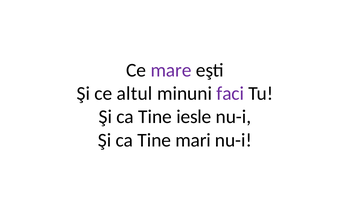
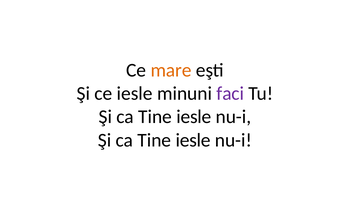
mare colour: purple -> orange
ce altul: altul -> iesle
mari at (193, 140): mari -> iesle
